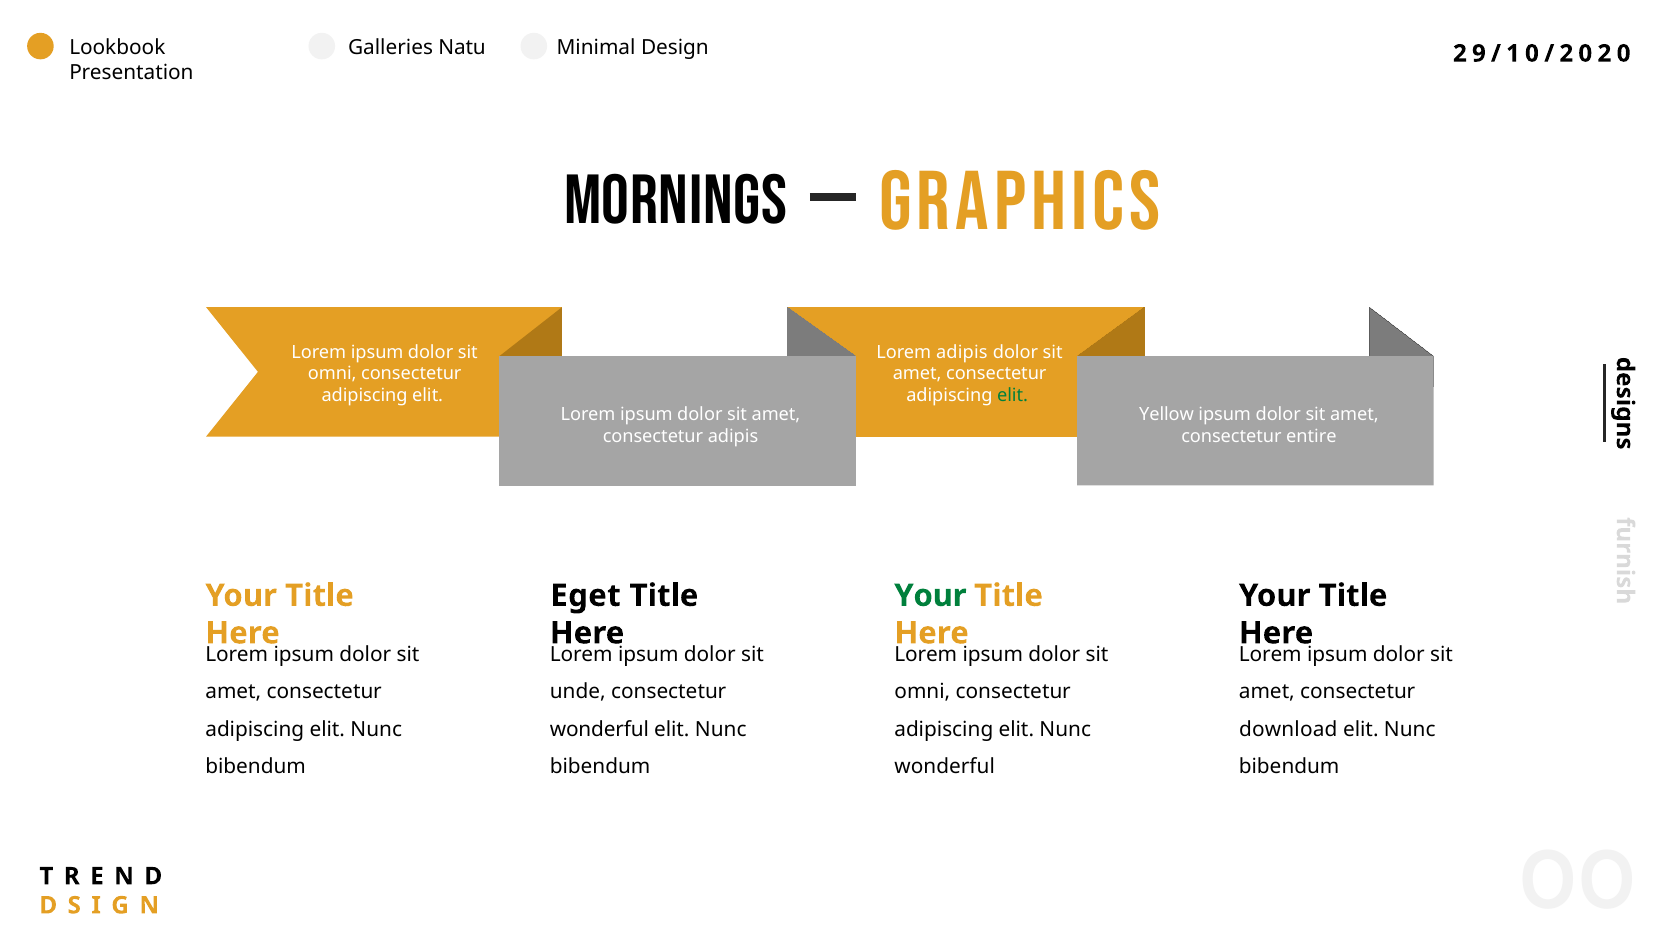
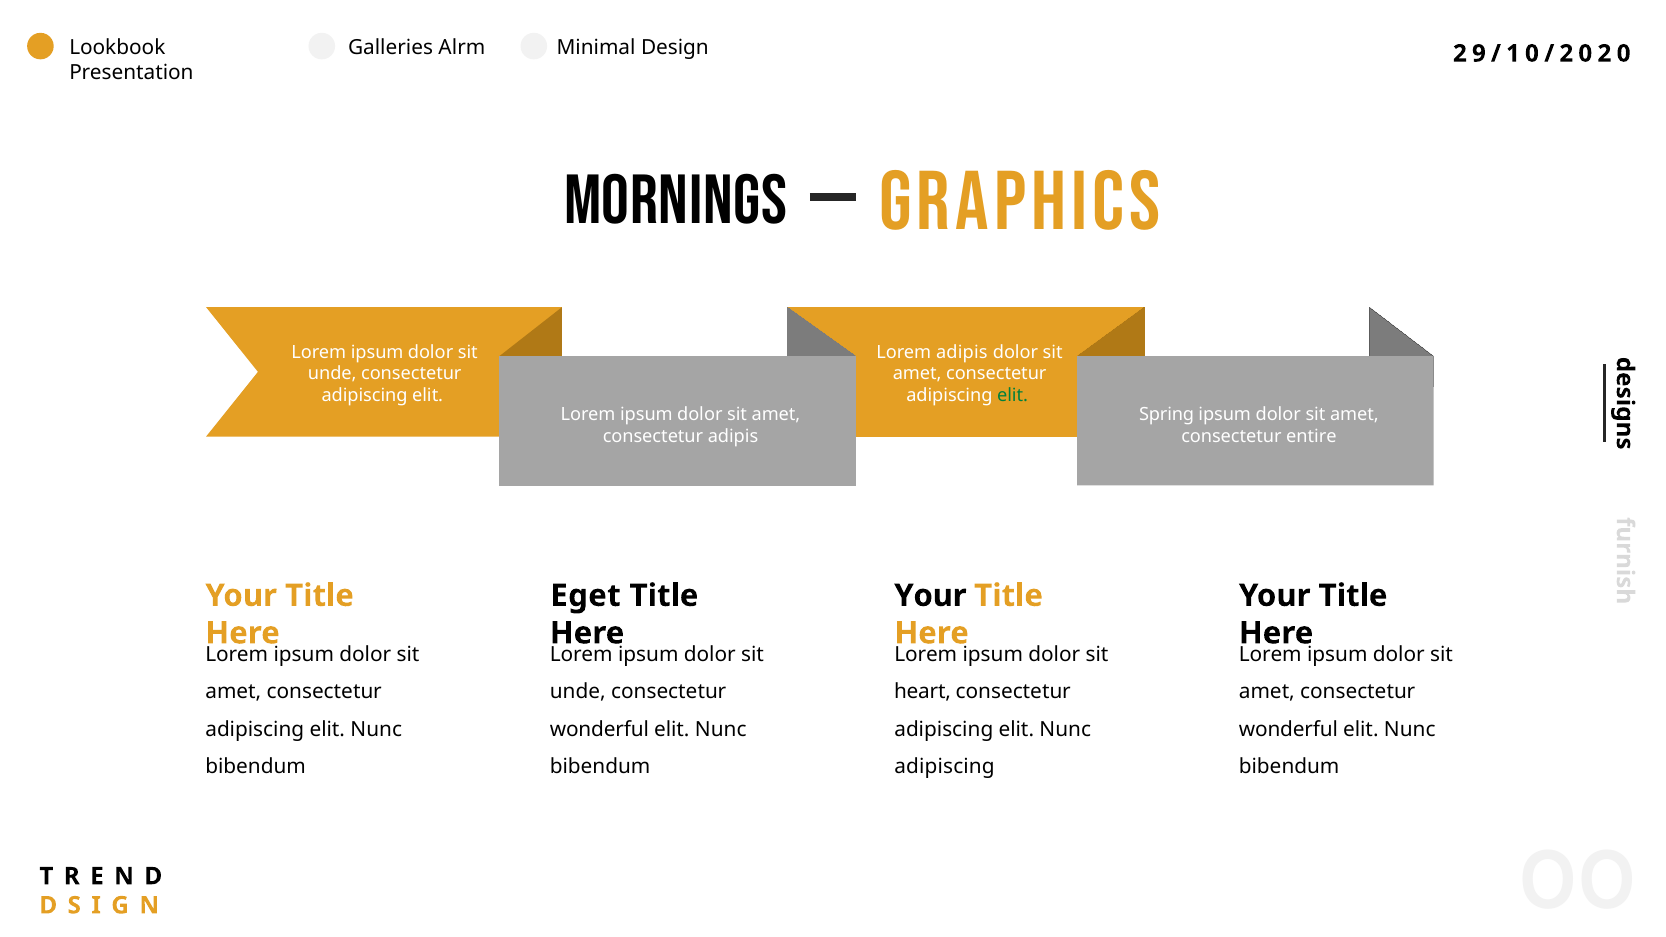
Natu: Natu -> Alrm
omni at (332, 374): omni -> unde
Yellow: Yellow -> Spring
Your at (930, 596) colour: green -> black
omni at (922, 692): omni -> heart
download at (1288, 730): download -> wonderful
wonderful at (945, 767): wonderful -> adipiscing
